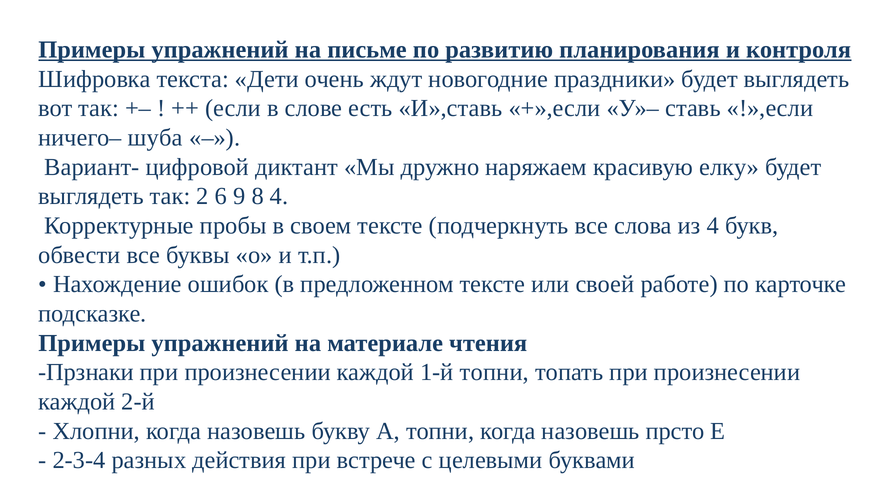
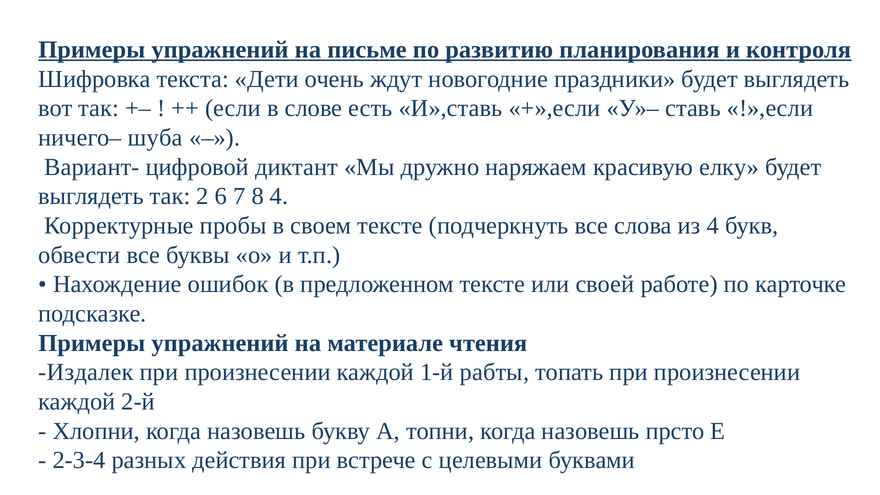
9: 9 -> 7
Прзнаки: Прзнаки -> Издалек
1-й топни: топни -> рабты
